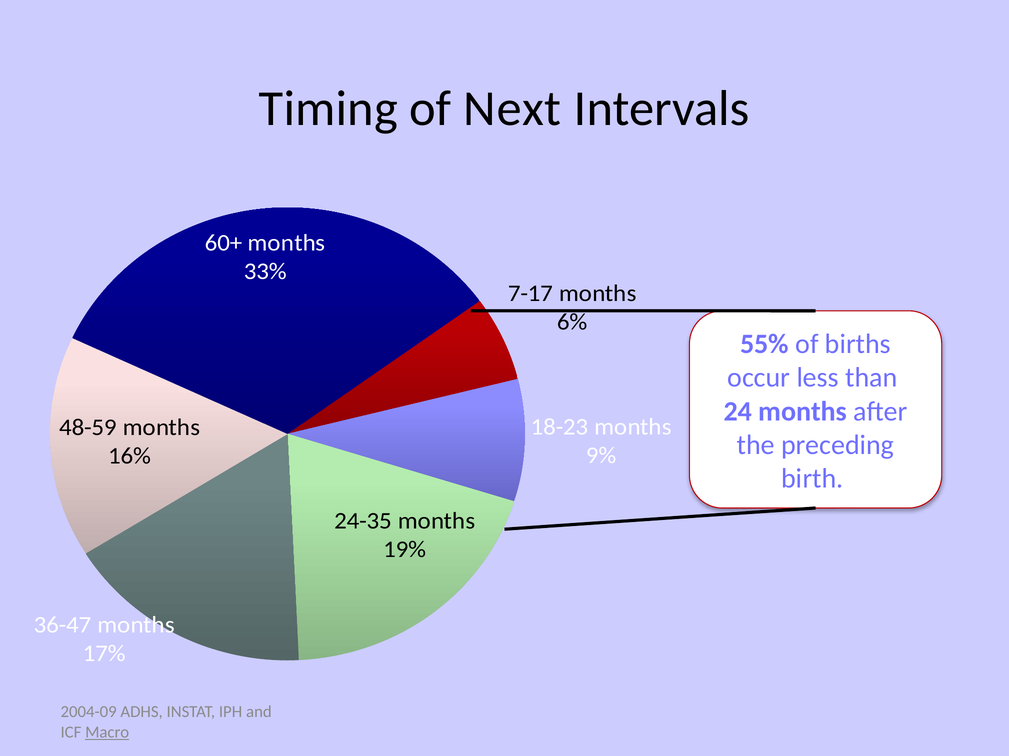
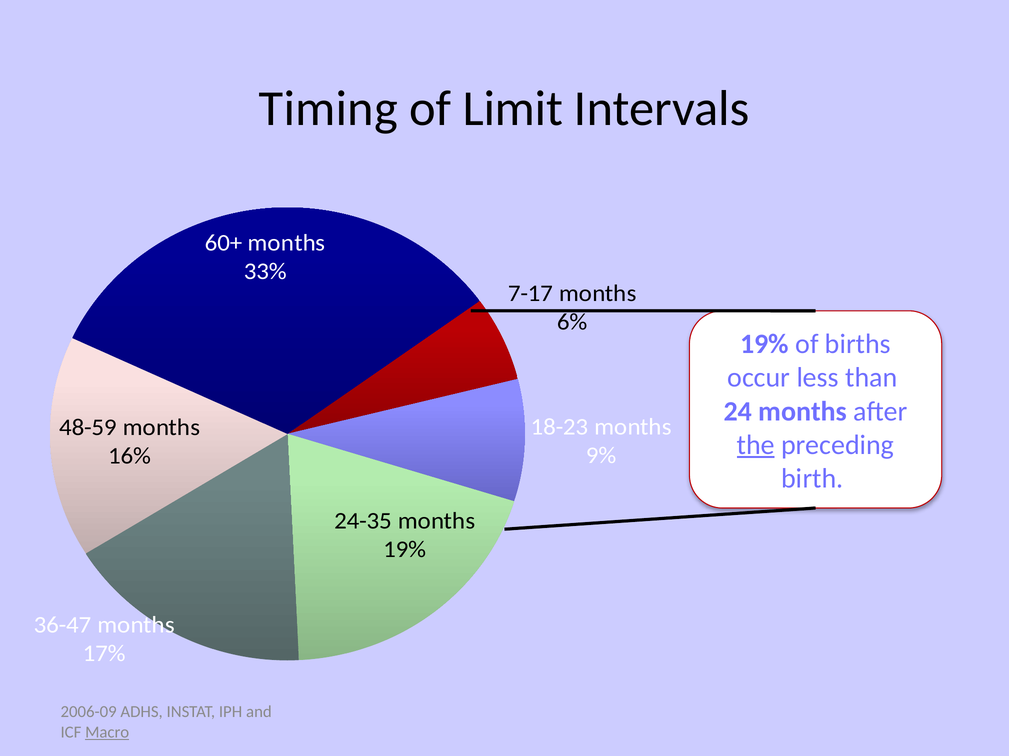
Next: Next -> Limit
55% at (764, 344): 55% -> 19%
the underline: none -> present
2004-09: 2004-09 -> 2006-09
